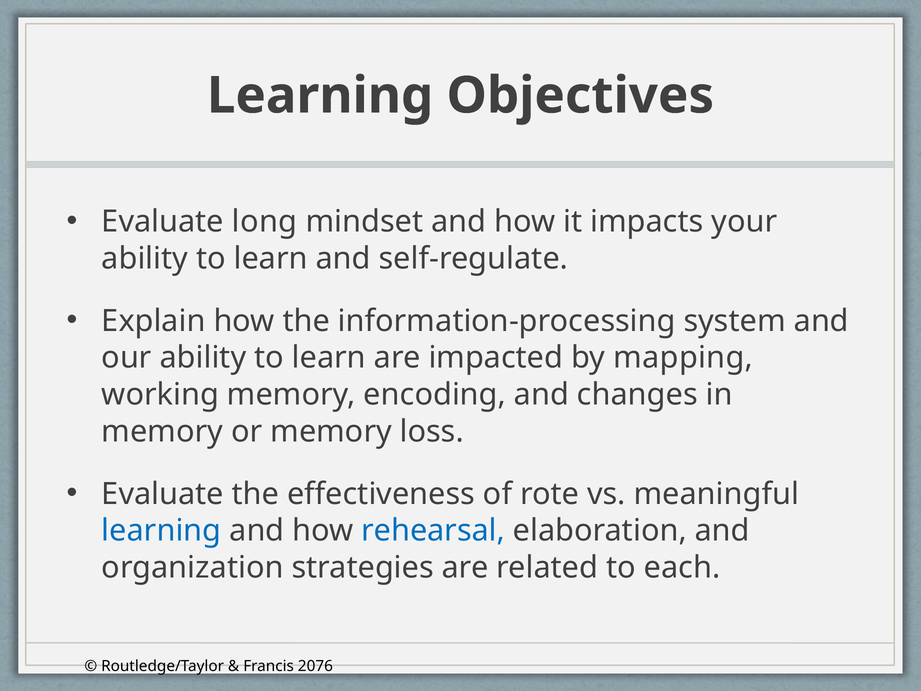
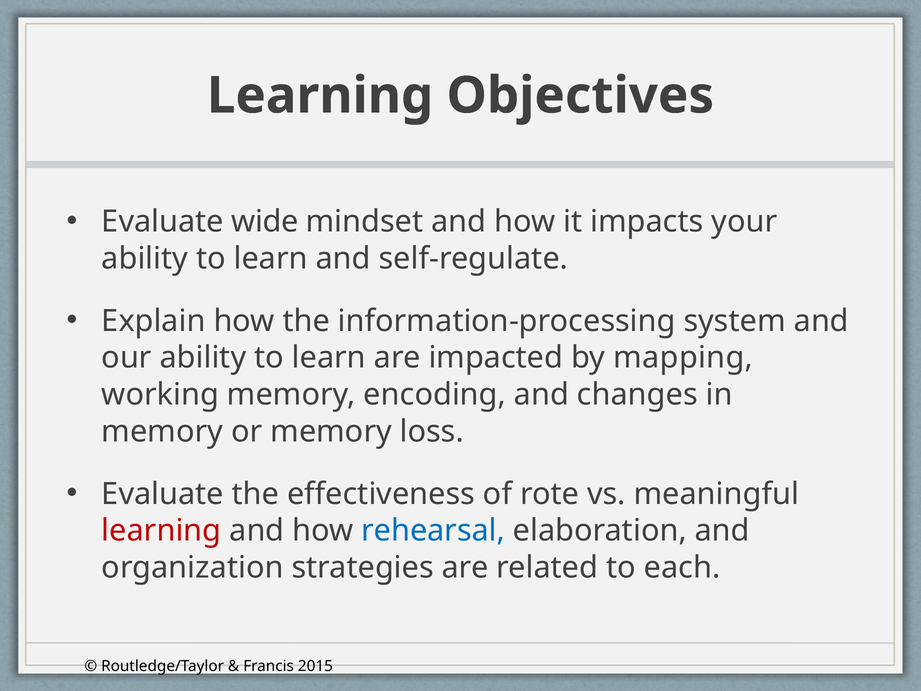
long: long -> wide
learning at (161, 531) colour: blue -> red
2076: 2076 -> 2015
